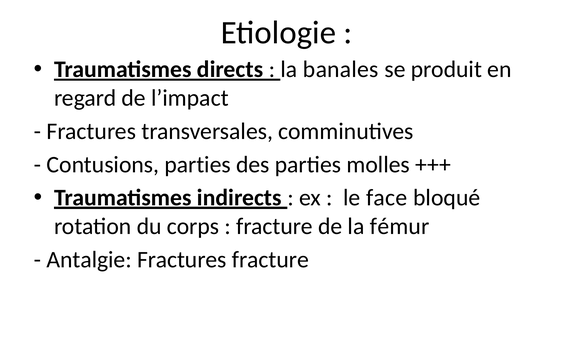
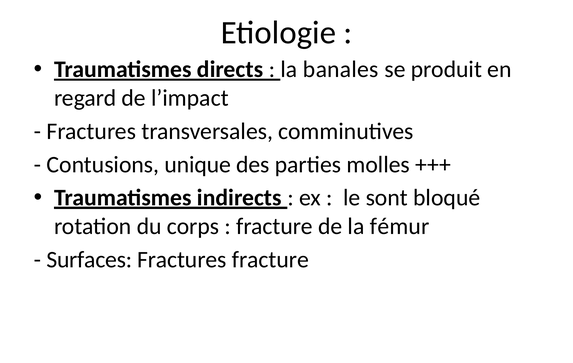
Contusions parties: parties -> unique
face: face -> sont
Antalgie: Antalgie -> Surfaces
